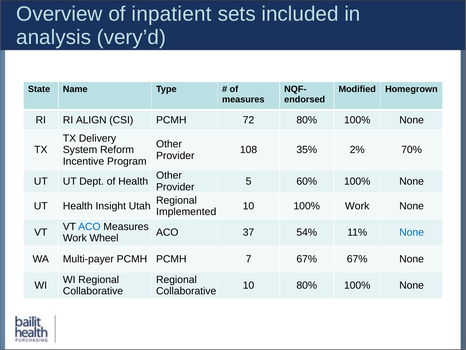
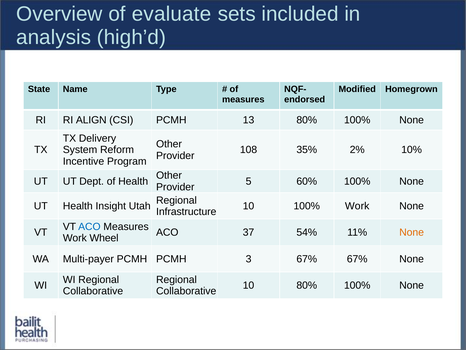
inpatient: inpatient -> evaluate
very’d: very’d -> high’d
72: 72 -> 13
70%: 70% -> 10%
Implemented: Implemented -> Infrastructure
None at (412, 232) colour: blue -> orange
7: 7 -> 3
